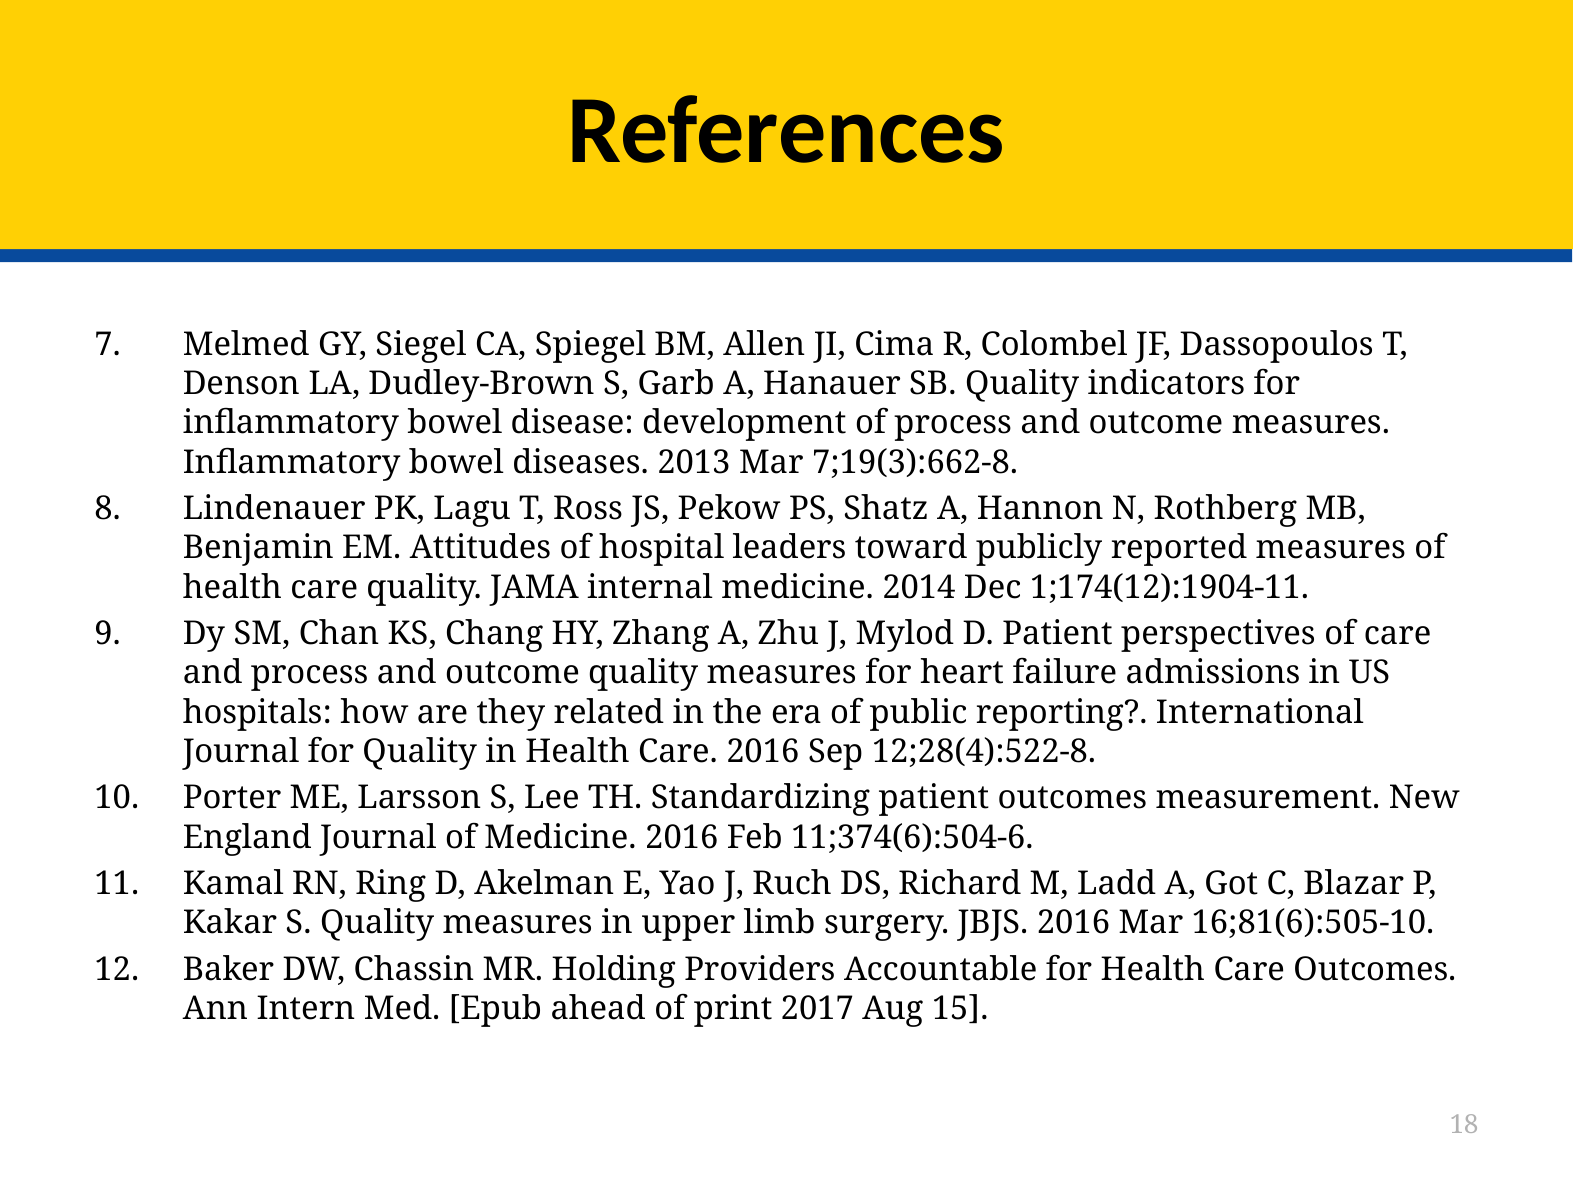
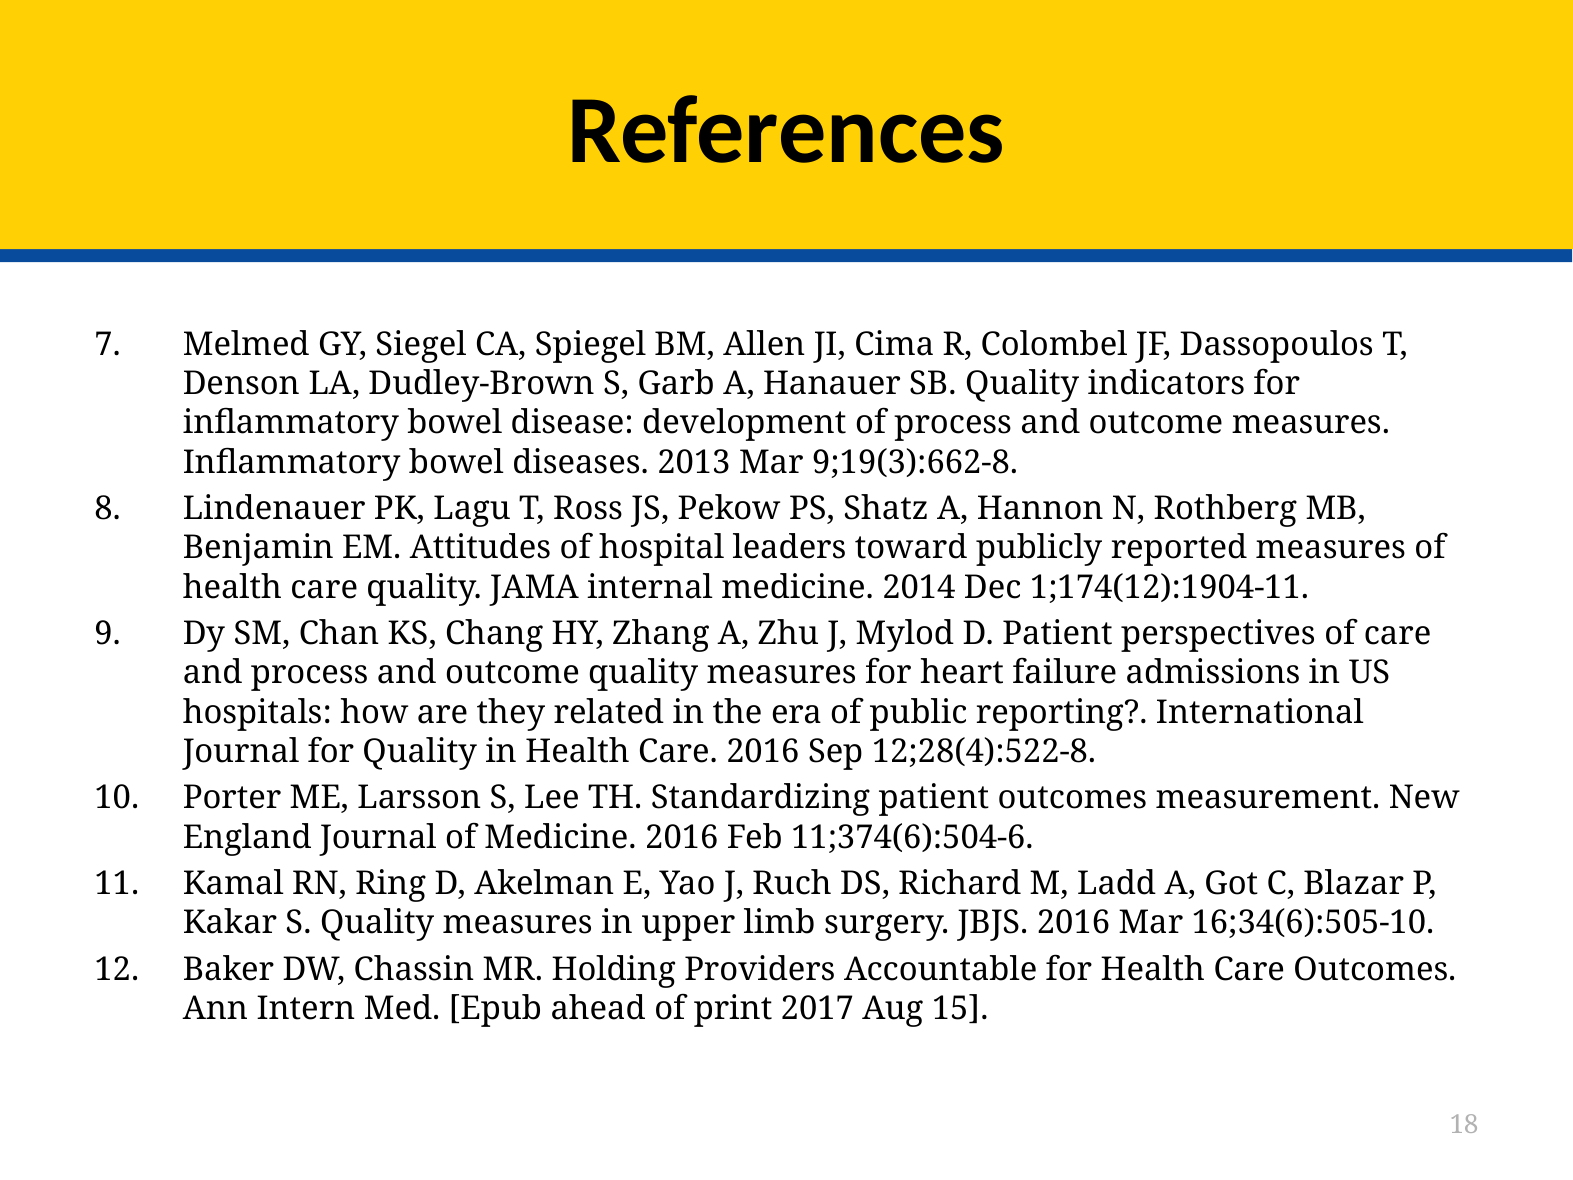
7;19(3):662-8: 7;19(3):662-8 -> 9;19(3):662-8
16;81(6):505-10: 16;81(6):505-10 -> 16;34(6):505-10
